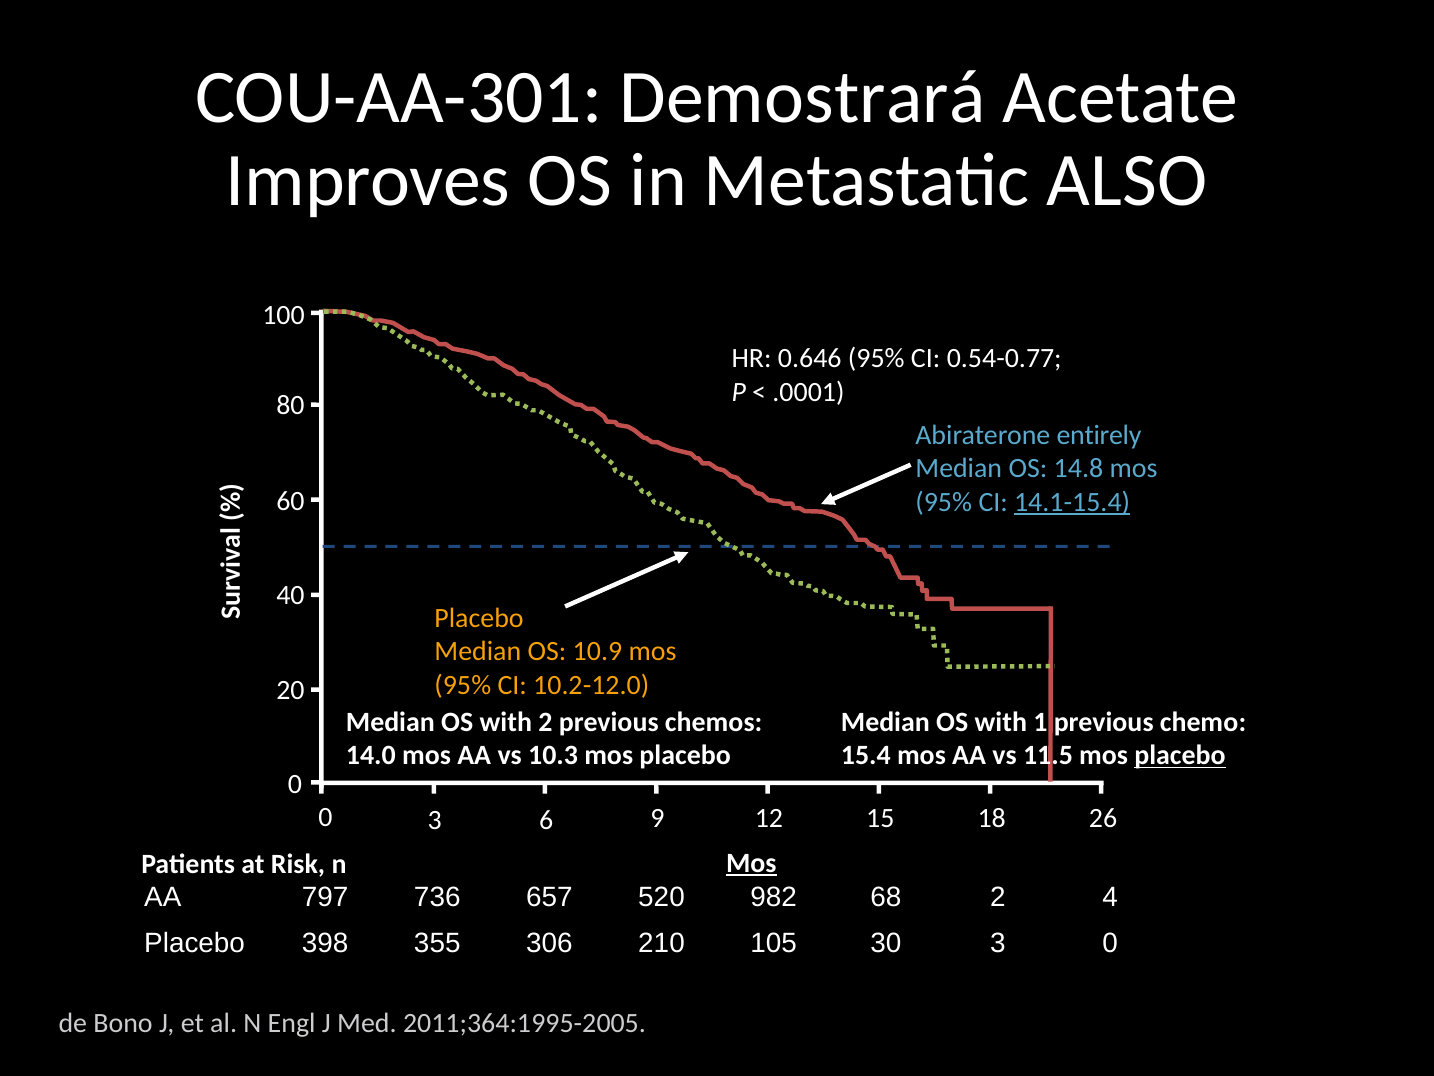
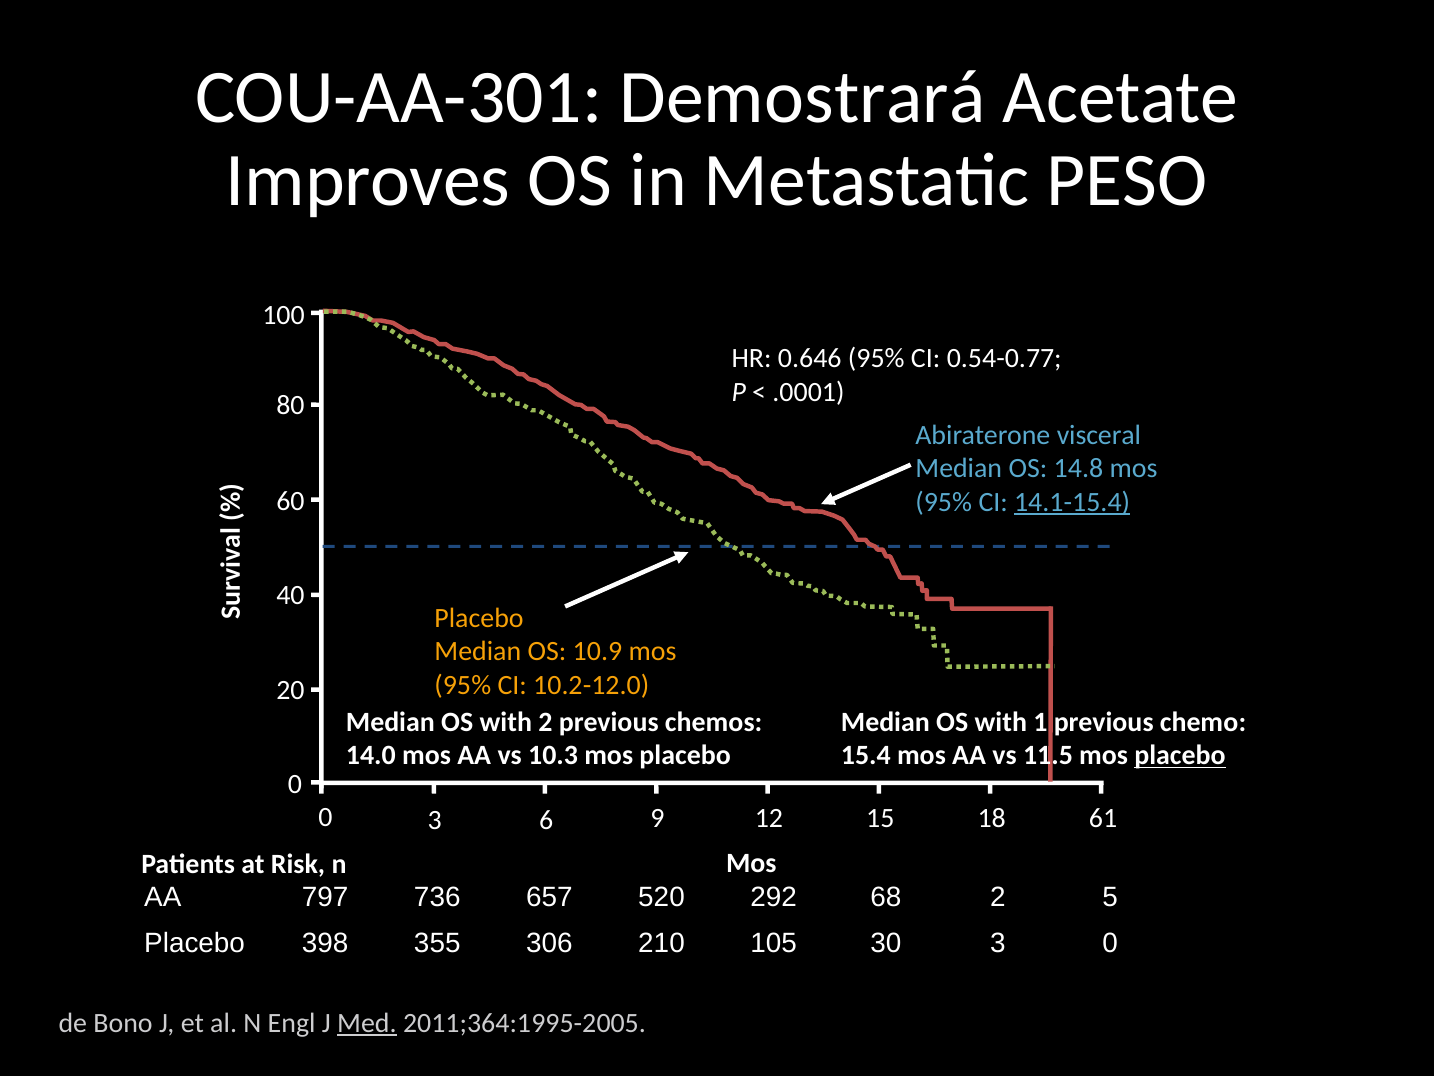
ALSO: ALSO -> PESO
entirely: entirely -> visceral
26: 26 -> 61
Mos at (751, 863) underline: present -> none
982: 982 -> 292
4: 4 -> 5
Med underline: none -> present
